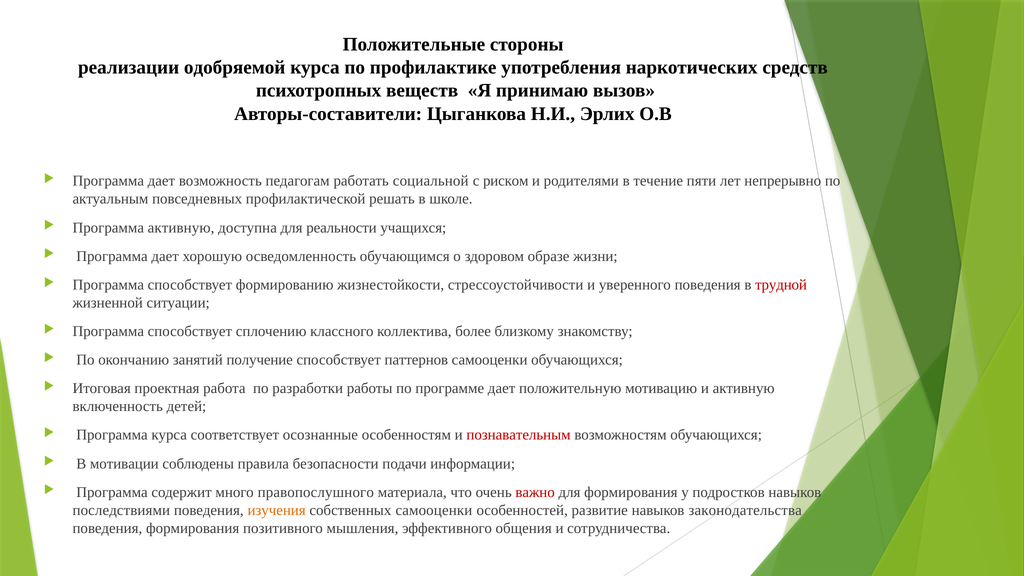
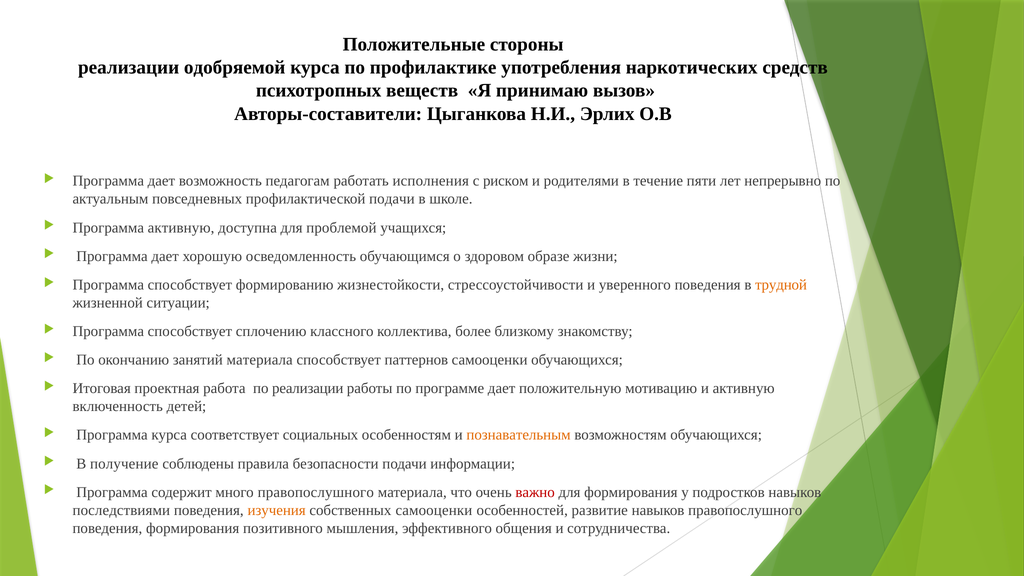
социальной: социальной -> исполнения
профилактической решать: решать -> подачи
реальности: реальности -> проблемой
трудной colour: red -> orange
занятий получение: получение -> материала
по разработки: разработки -> реализации
осознанные: осознанные -> социальных
познавательным colour: red -> orange
мотивации: мотивации -> получение
навыков законодательства: законодательства -> правопослушного
